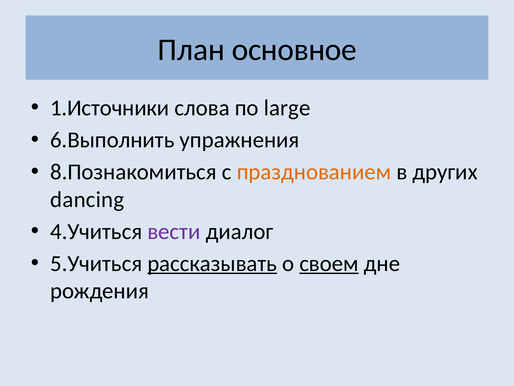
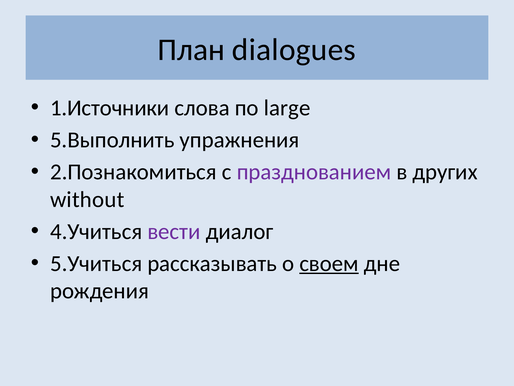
основное: основное -> dialogues
6.Выполнить: 6.Выполнить -> 5.Выполнить
8.Познакомиться: 8.Познакомиться -> 2.Познакомиться
празднованием colour: orange -> purple
dancing: dancing -> without
рассказывать underline: present -> none
